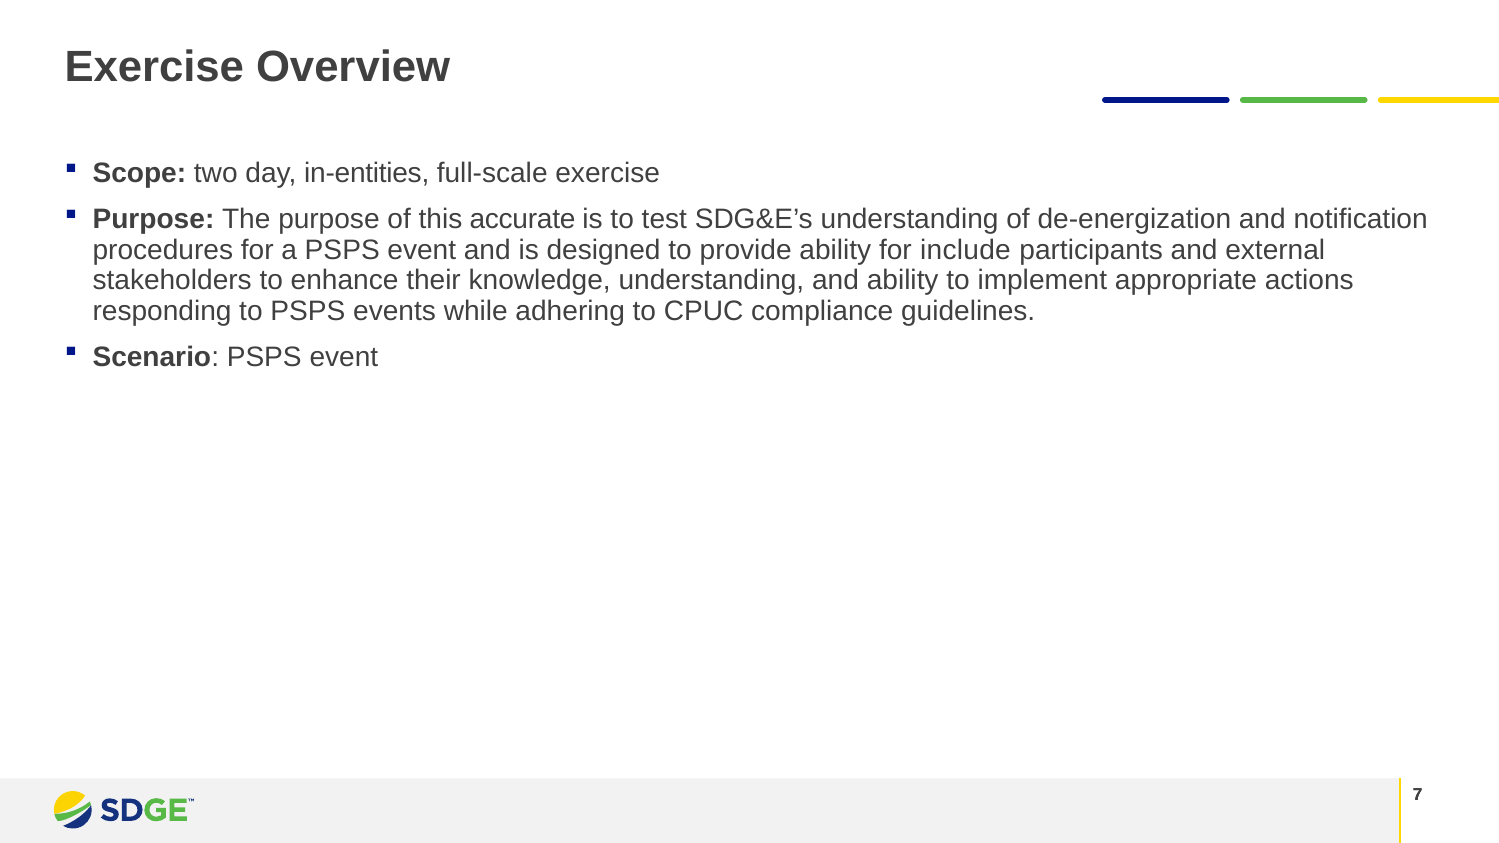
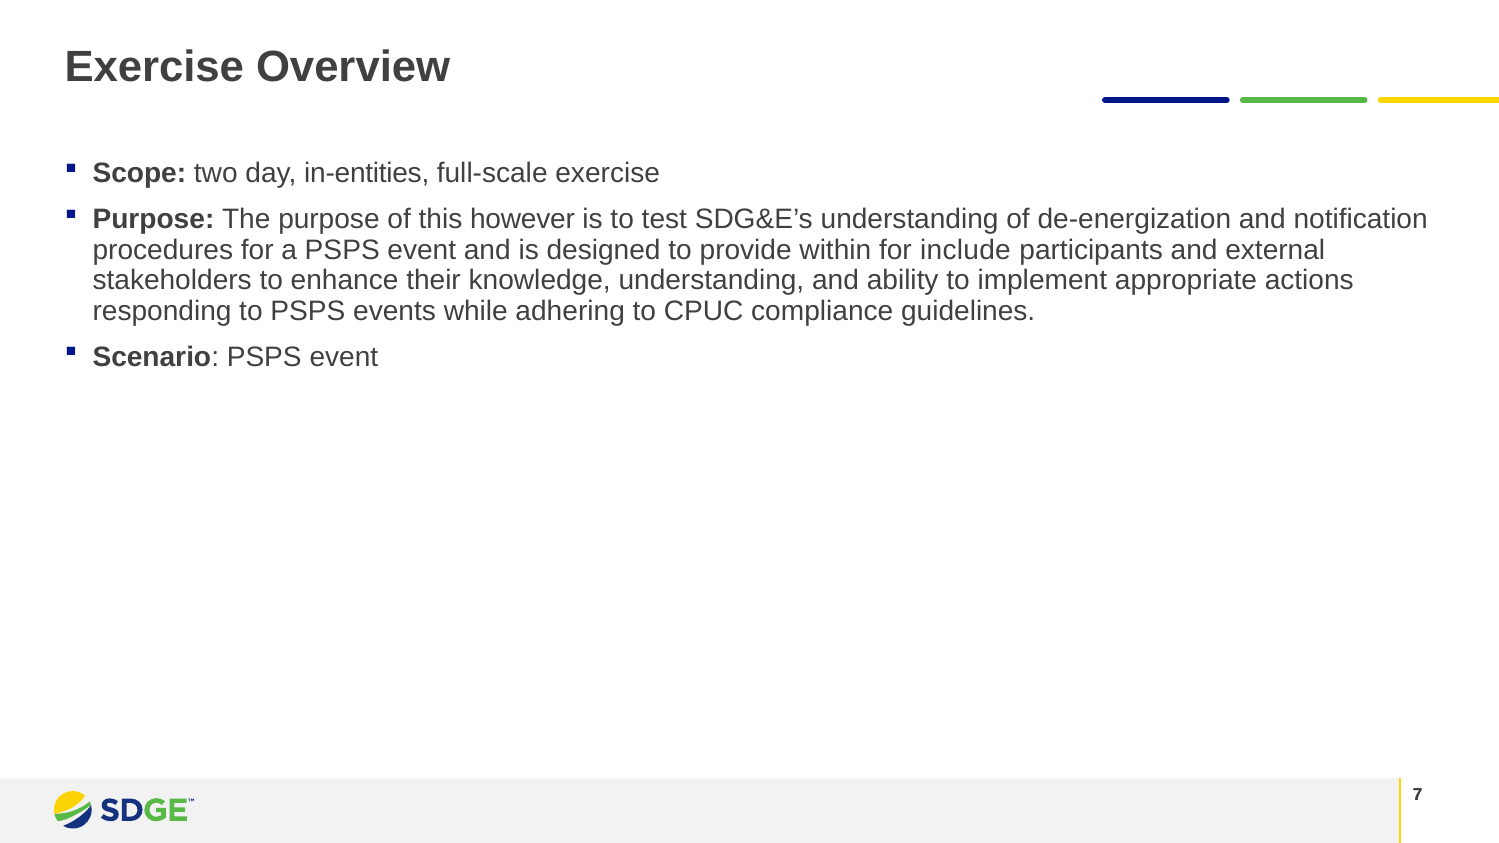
accurate: accurate -> however
provide ability: ability -> within
